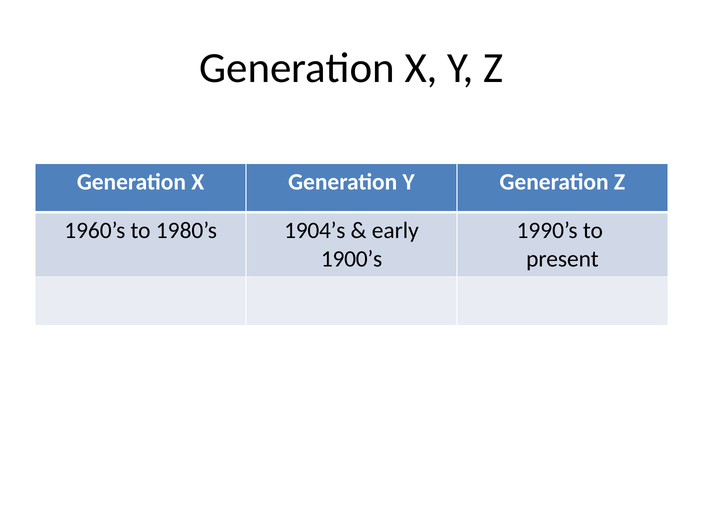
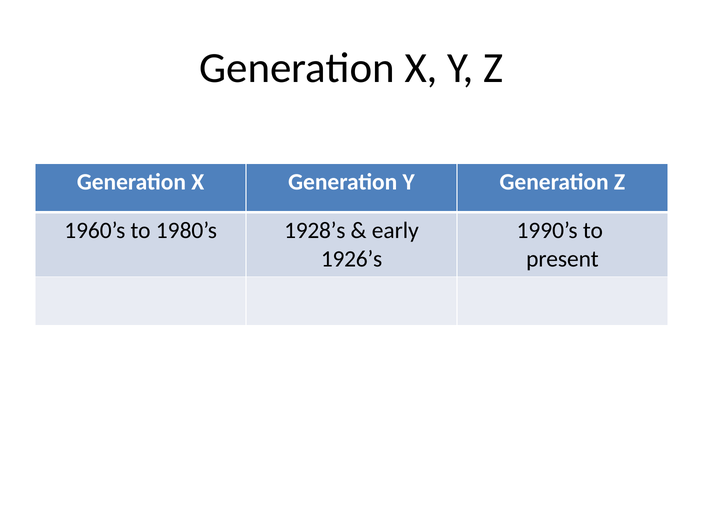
1904’s: 1904’s -> 1928’s
1900’s: 1900’s -> 1926’s
